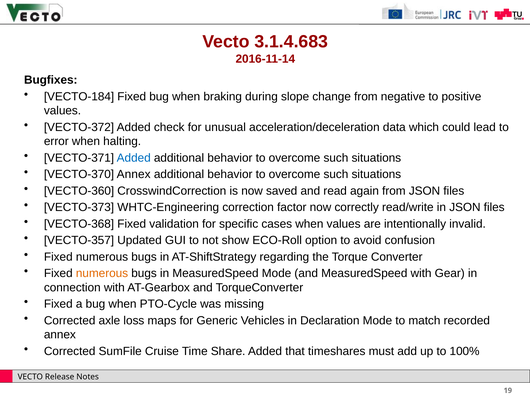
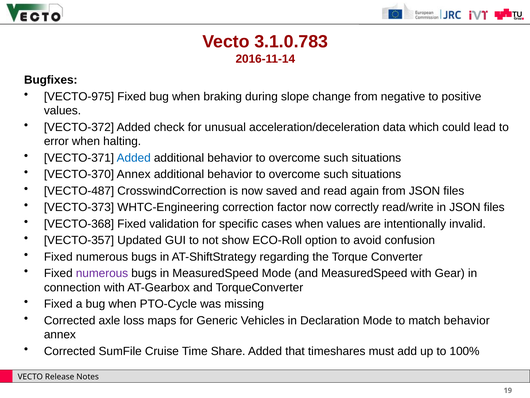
3.1.4.683: 3.1.4.683 -> 3.1.0.783
VECTO-184: VECTO-184 -> VECTO-975
VECTO-360: VECTO-360 -> VECTO-487
numerous at (102, 273) colour: orange -> purple
match recorded: recorded -> behavior
